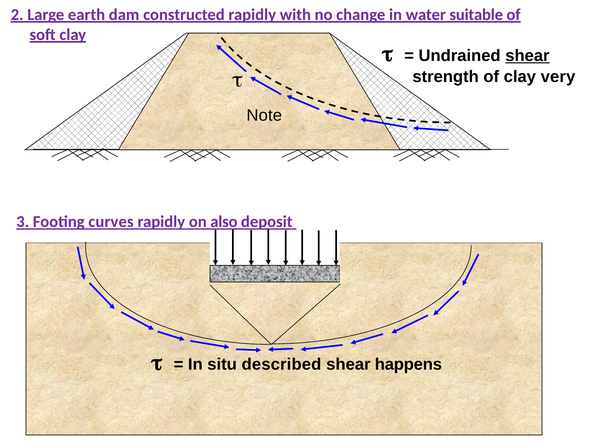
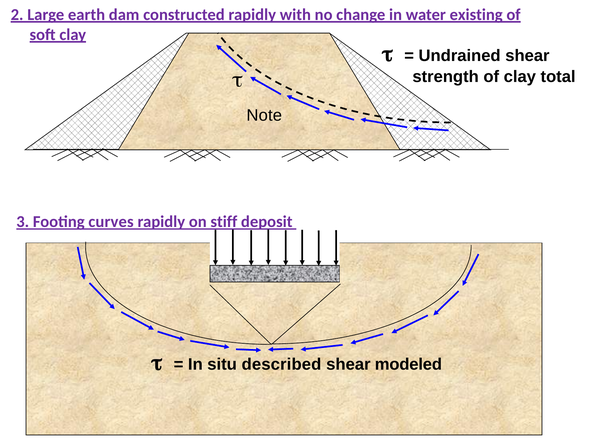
suitable: suitable -> existing
shear at (527, 56) underline: present -> none
very: very -> total
also: also -> stiff
happens: happens -> modeled
